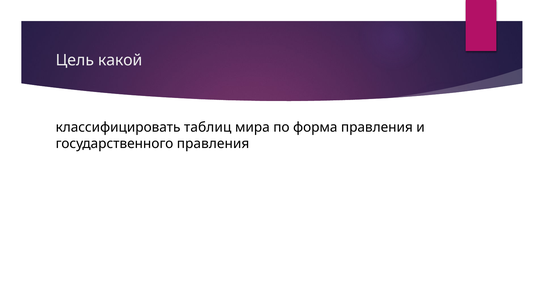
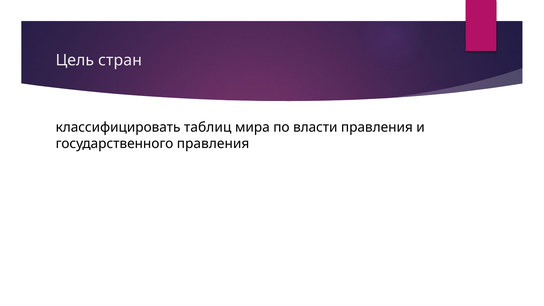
какой: какой -> стран
форма: форма -> власти
